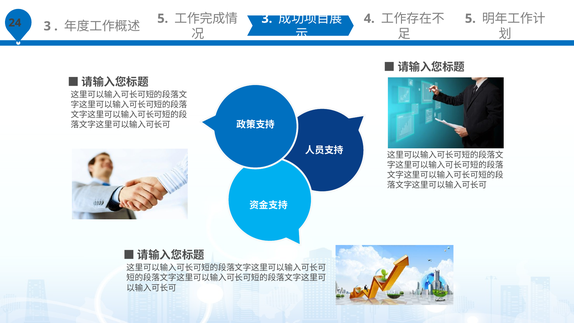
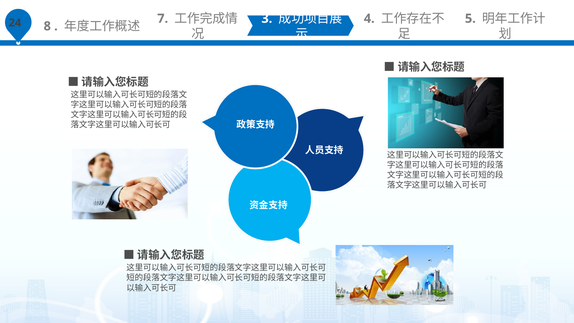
3 at (47, 26): 3 -> 8
5 at (163, 19): 5 -> 7
